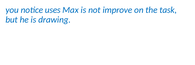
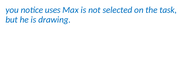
improve: improve -> selected
